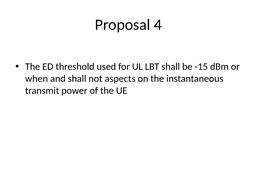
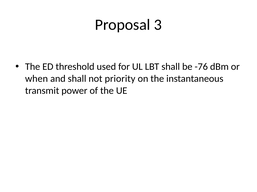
4: 4 -> 3
-15: -15 -> -76
aspects: aspects -> priority
